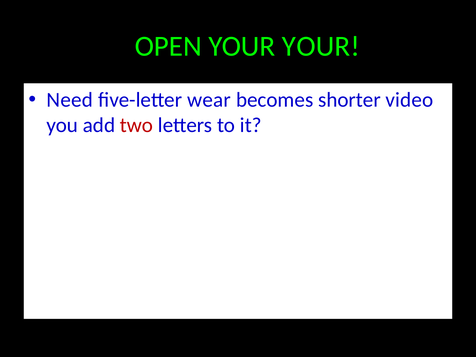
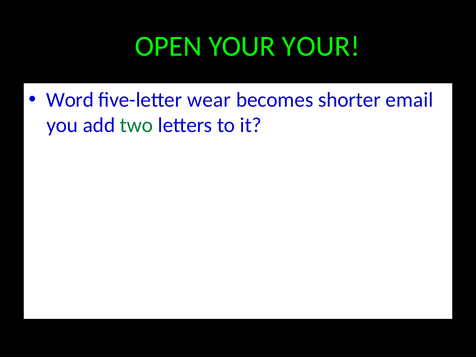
Need: Need -> Word
video: video -> email
two colour: red -> green
